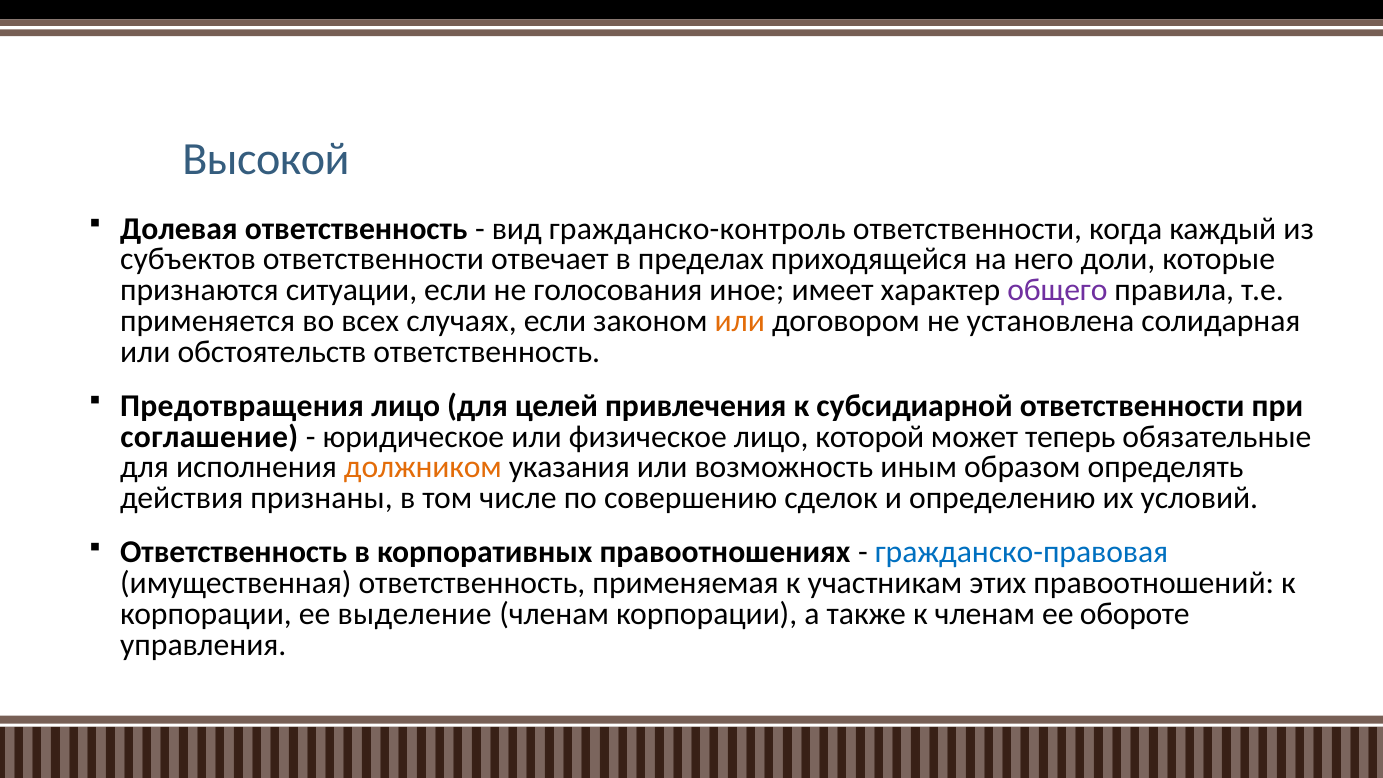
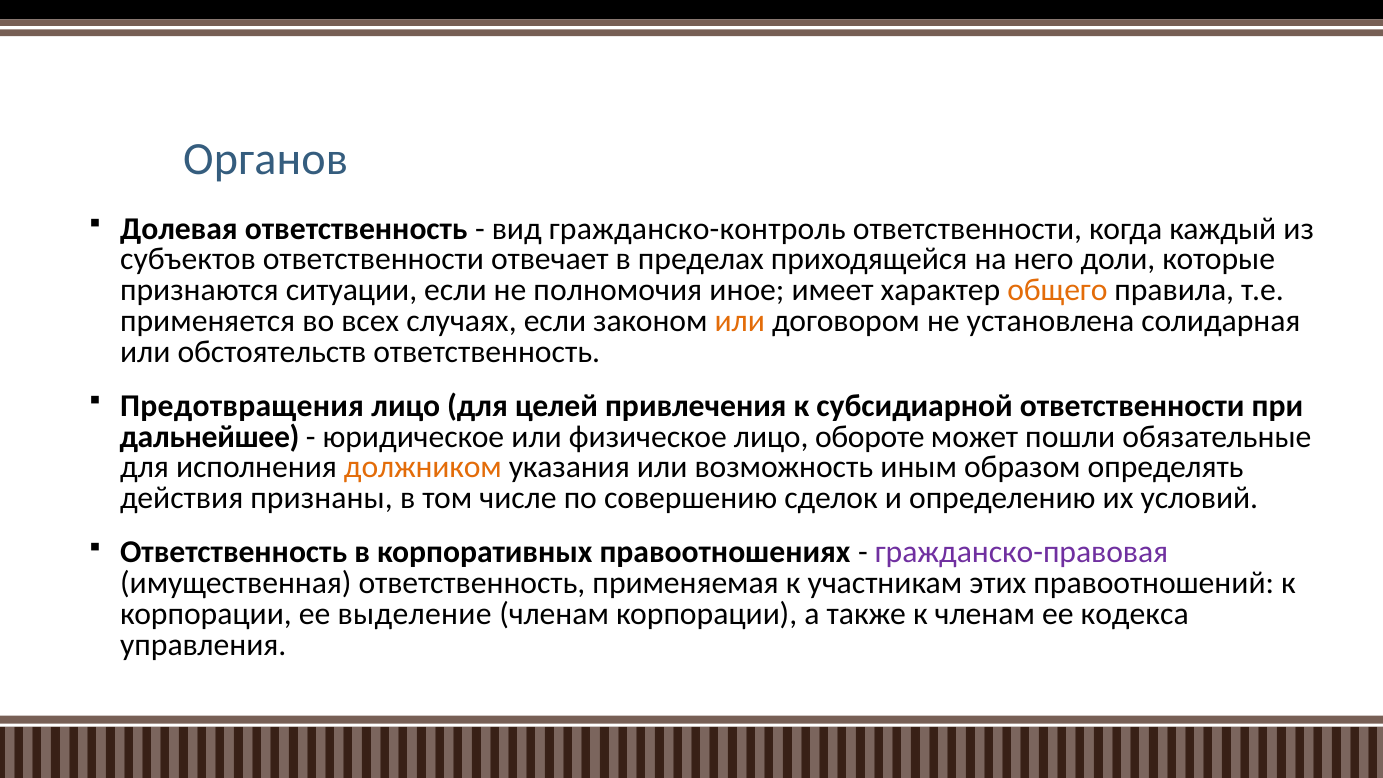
Высокой: Высокой -> Органов
голосования: голосования -> полномочия
общего colour: purple -> orange
соглашение: соглашение -> дальнейшее
которой: которой -> обороте
теперь: теперь -> пошли
гражданско-правовая colour: blue -> purple
обороте: обороте -> кодекса
